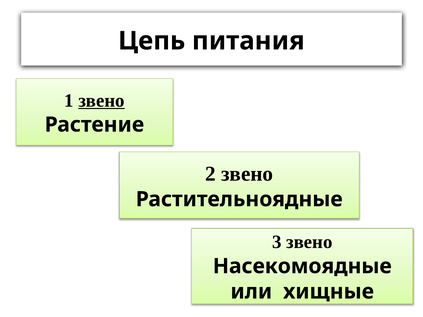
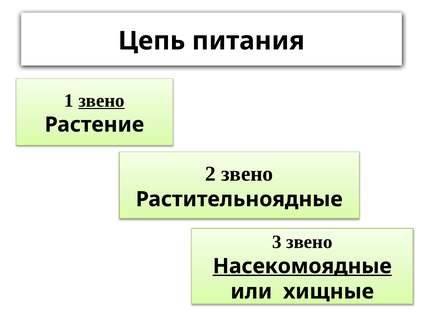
Насекомоядные underline: none -> present
